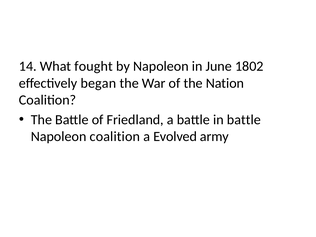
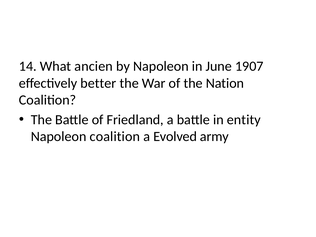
fought: fought -> ancien
1802: 1802 -> 1907
began: began -> better
in battle: battle -> entity
